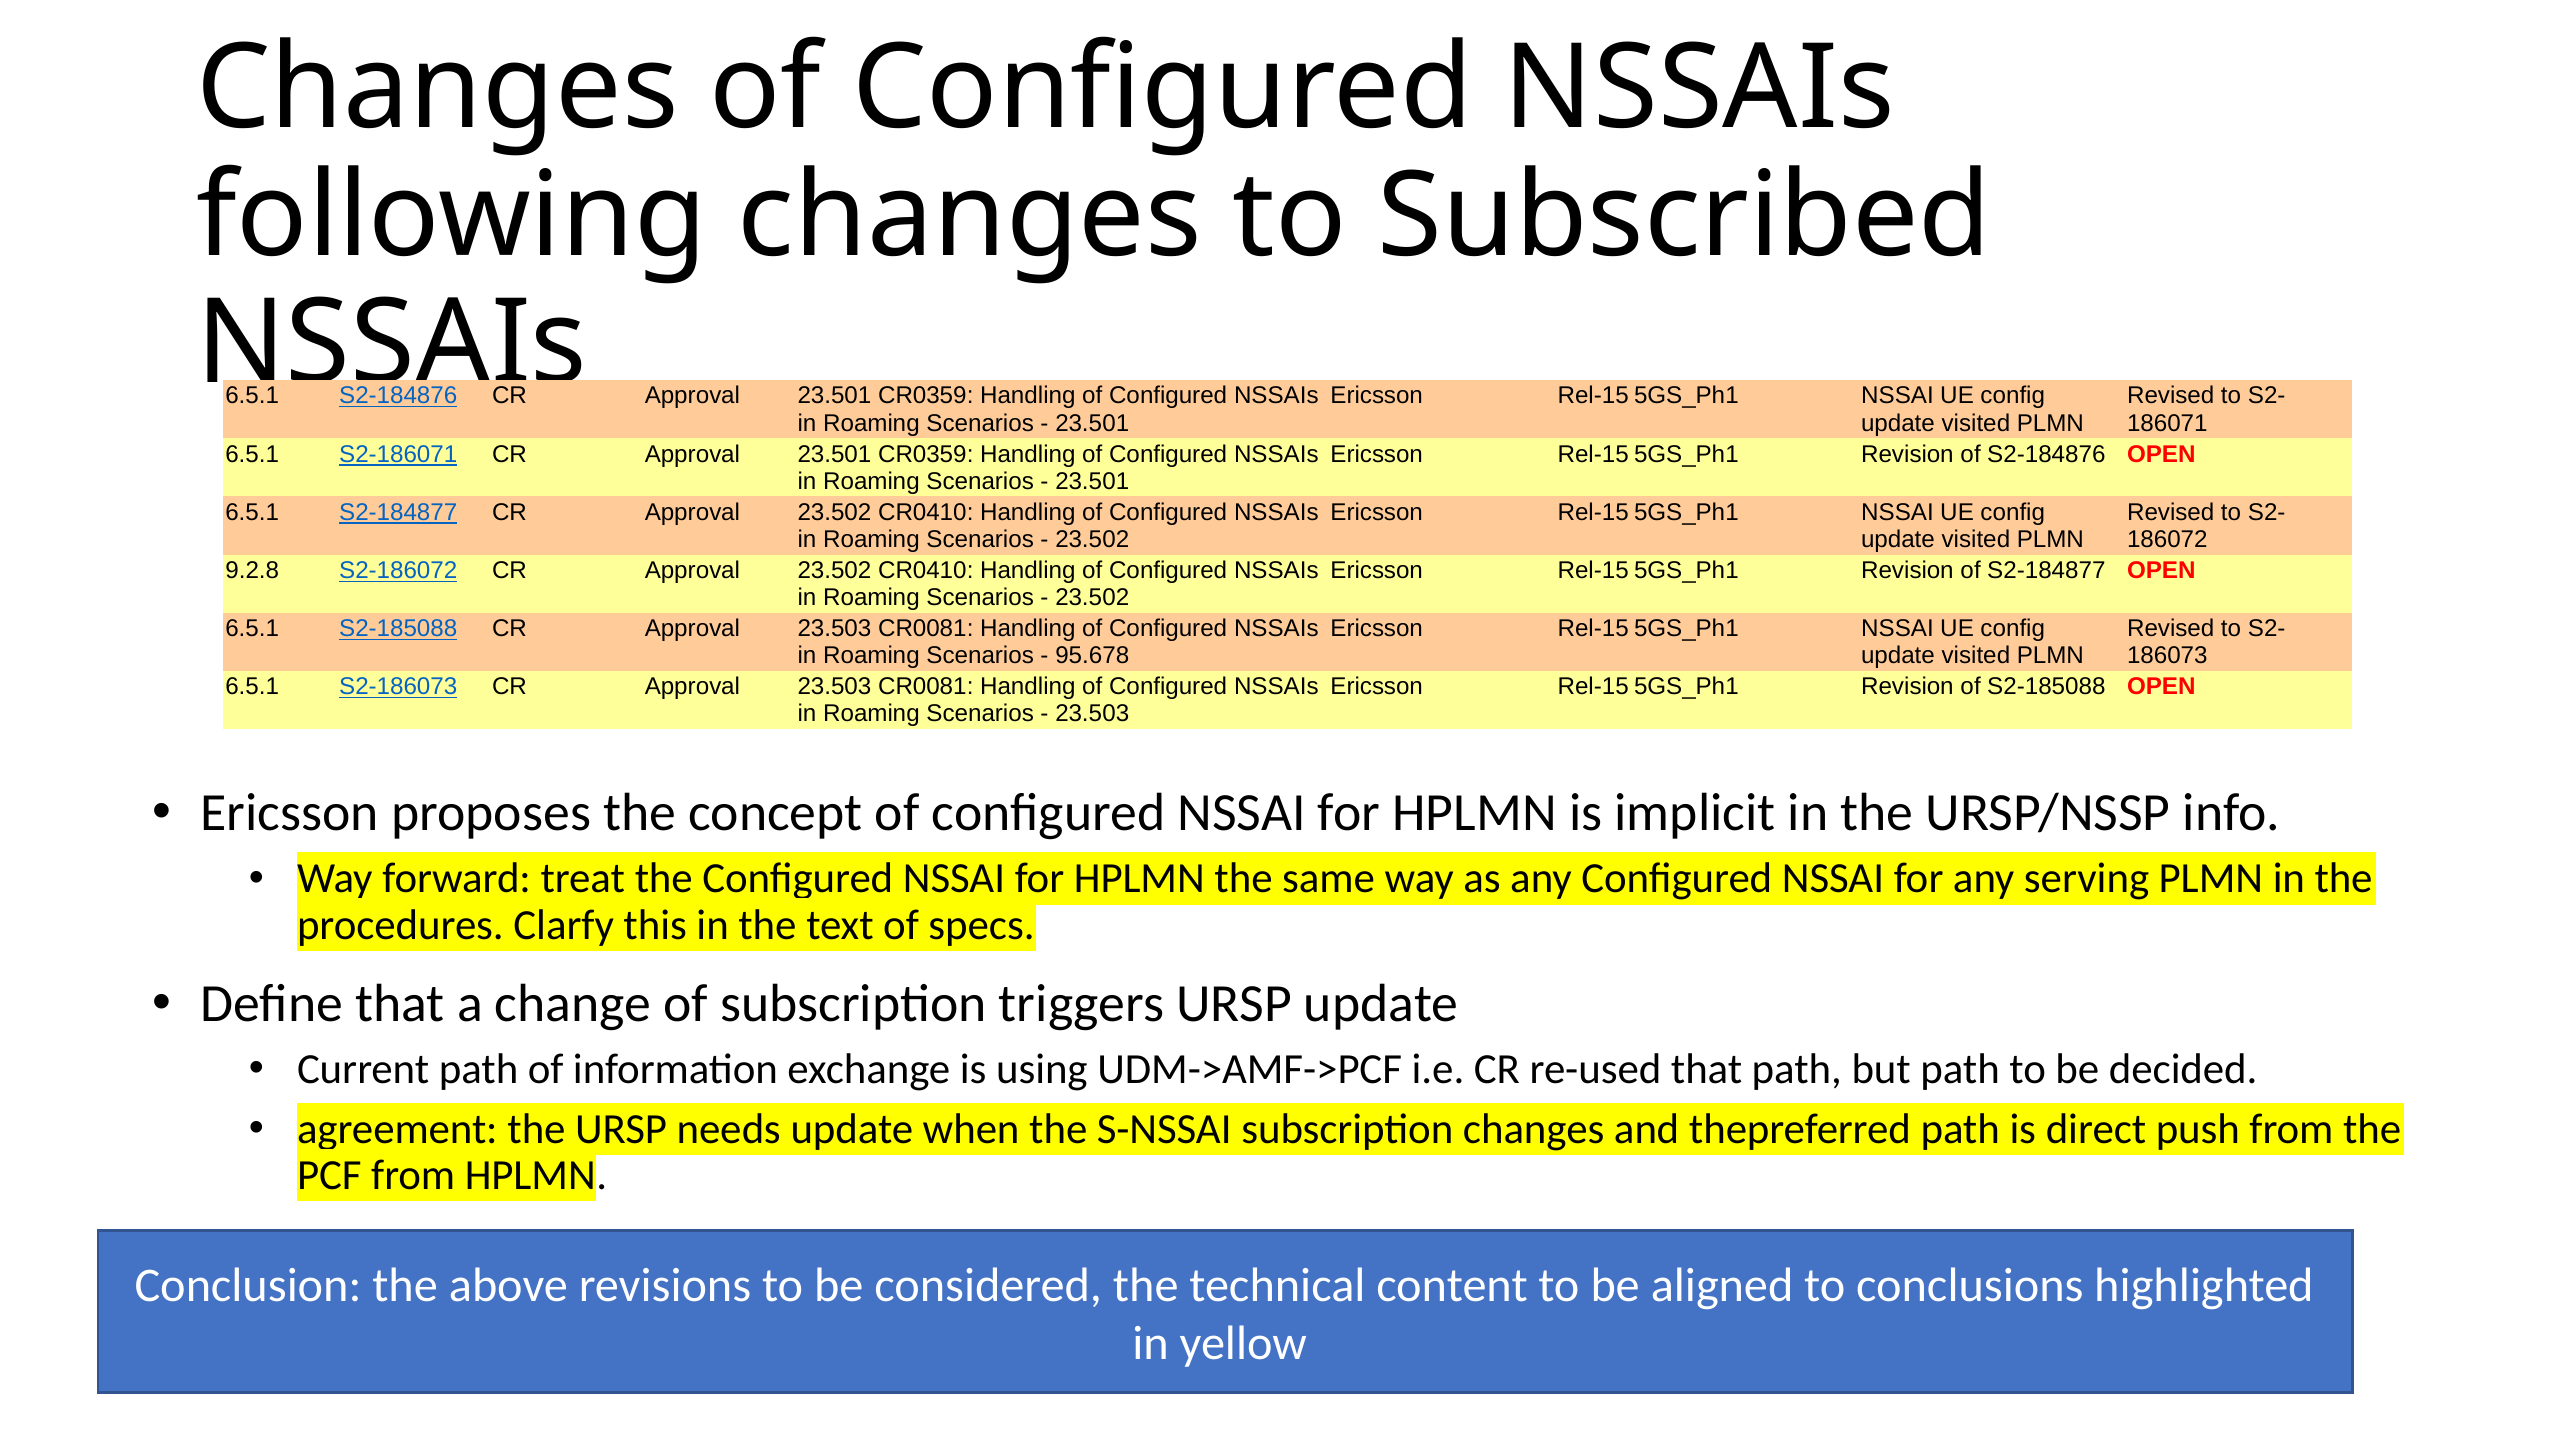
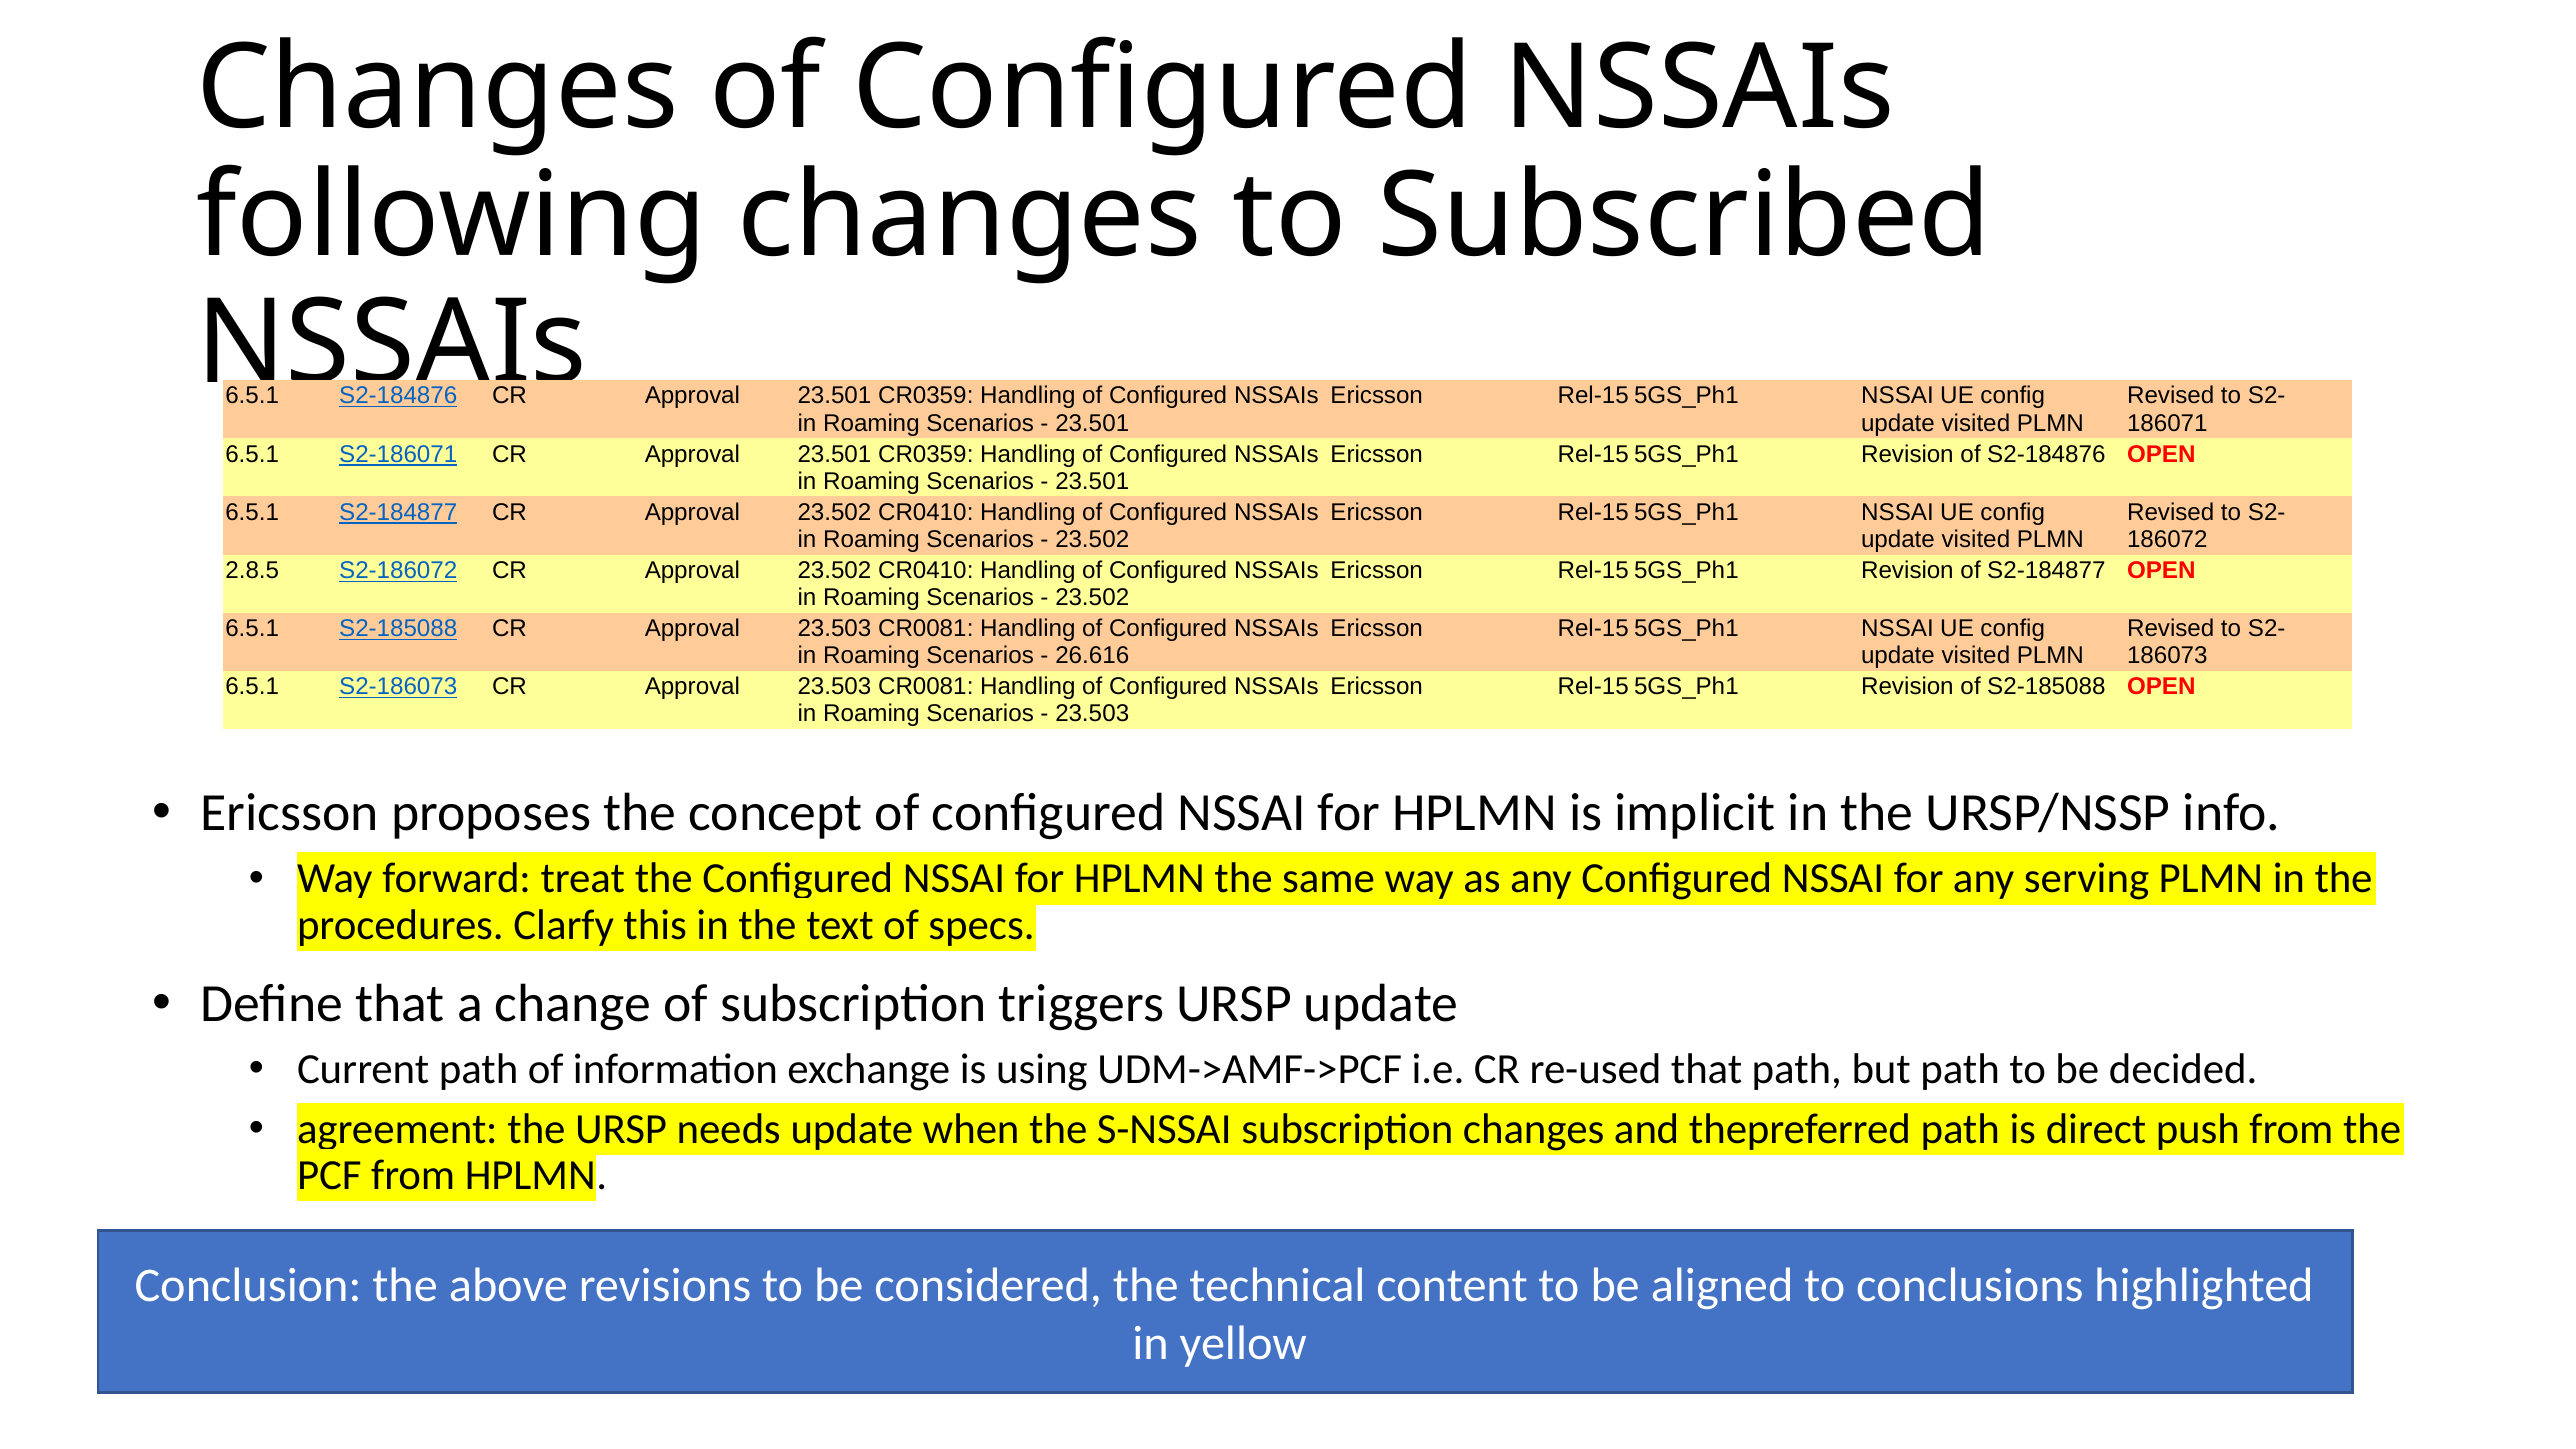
9.2.8: 9.2.8 -> 2.8.5
95.678: 95.678 -> 26.616
